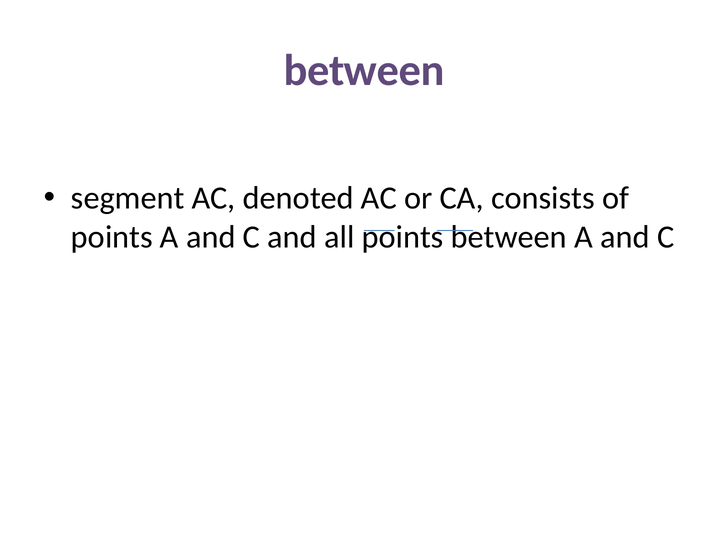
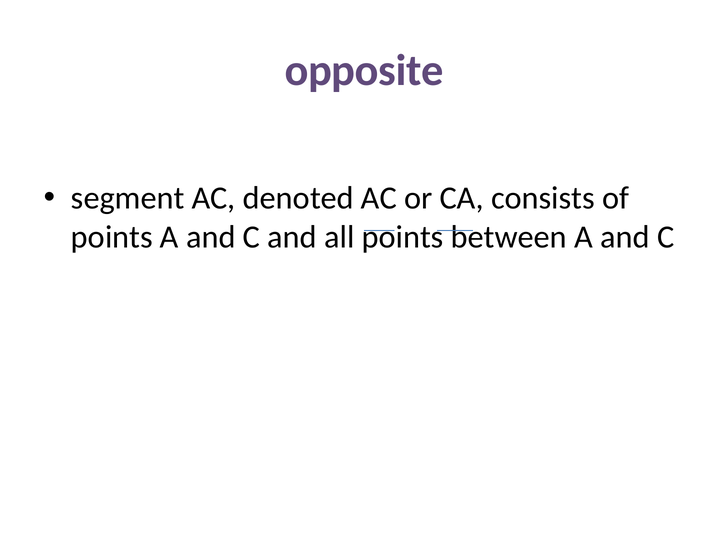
between at (364, 70): between -> opposite
